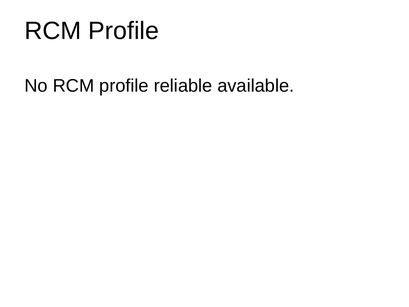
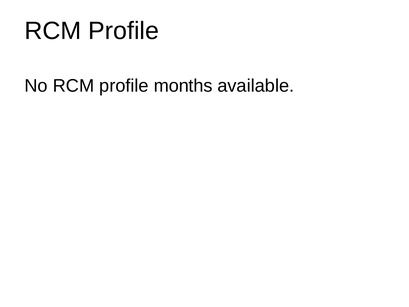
reliable: reliable -> months
